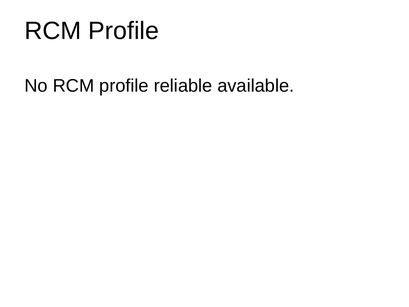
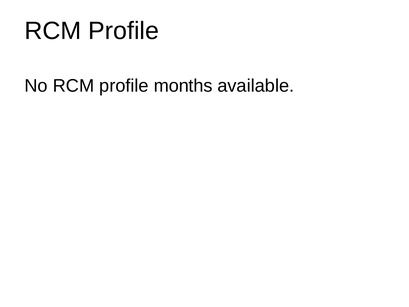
reliable: reliable -> months
